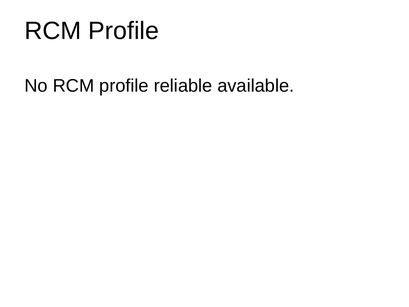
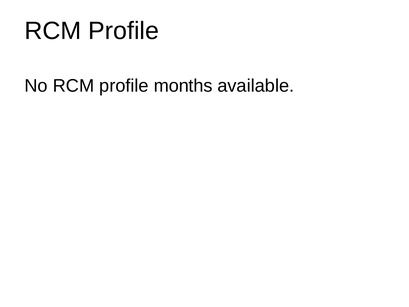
reliable: reliable -> months
